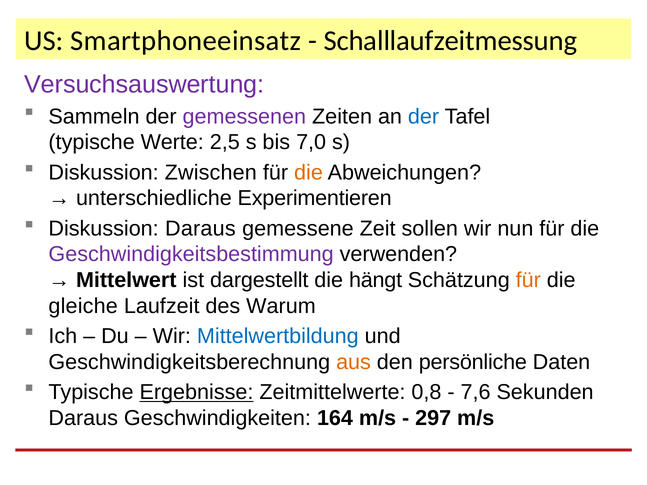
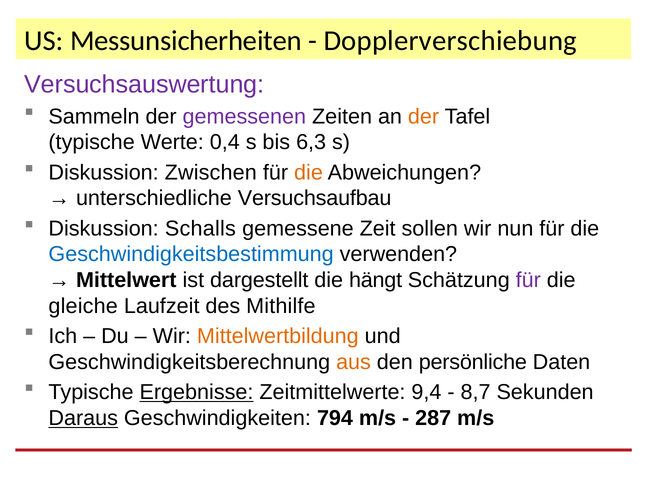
Smartphoneeinsatz: Smartphoneeinsatz -> Messunsicherheiten
Schalllaufzeitmessung: Schalllaufzeitmessung -> Dopplerverschiebung
der at (424, 116) colour: blue -> orange
2,5: 2,5 -> 0,4
7,0: 7,0 -> 6,3
Experimentieren: Experimentieren -> Versuchsaufbau
Diskussion Daraus: Daraus -> Schalls
Geschwindigkeitsbestimmung colour: purple -> blue
für at (528, 280) colour: orange -> purple
Warum: Warum -> Mithilfe
Mittelwertbildung colour: blue -> orange
0,8: 0,8 -> 9,4
7,6: 7,6 -> 8,7
Daraus at (83, 418) underline: none -> present
164: 164 -> 794
297: 297 -> 287
